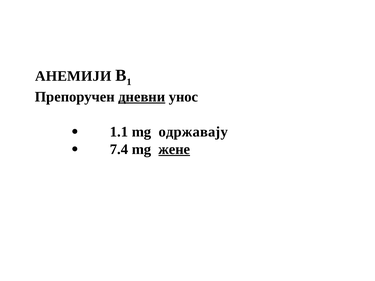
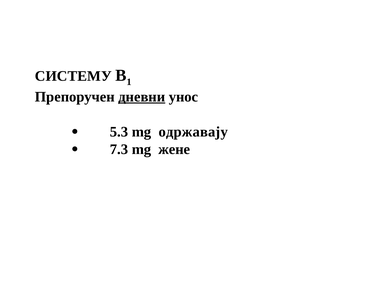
АНЕМИЈИ: АНЕМИЈИ -> СИСТЕМУ
1.1: 1.1 -> 5.3
7.4: 7.4 -> 7.3
жене underline: present -> none
